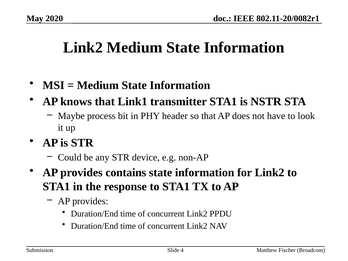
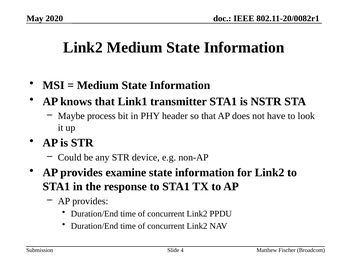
contains: contains -> examine
